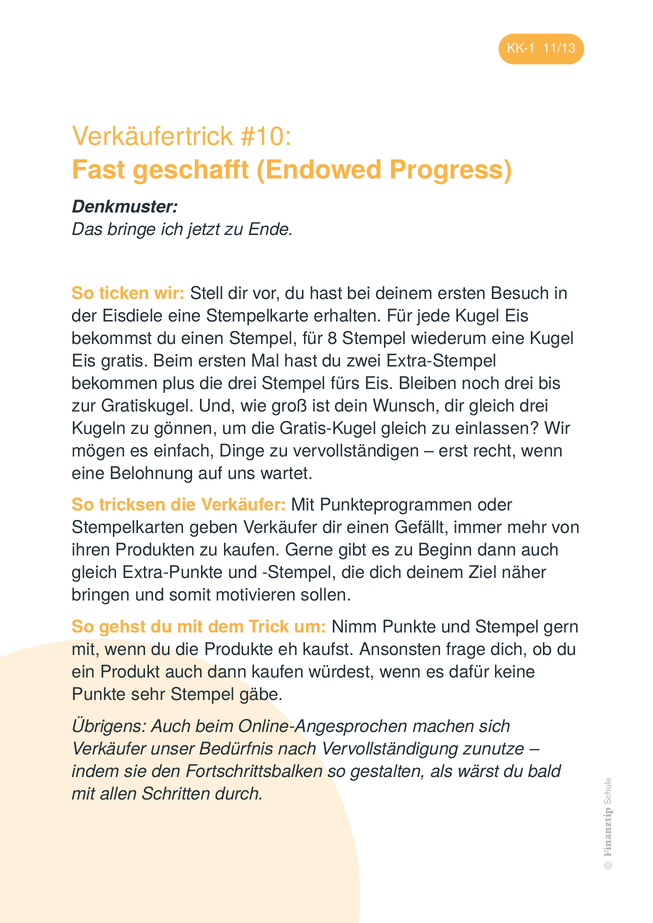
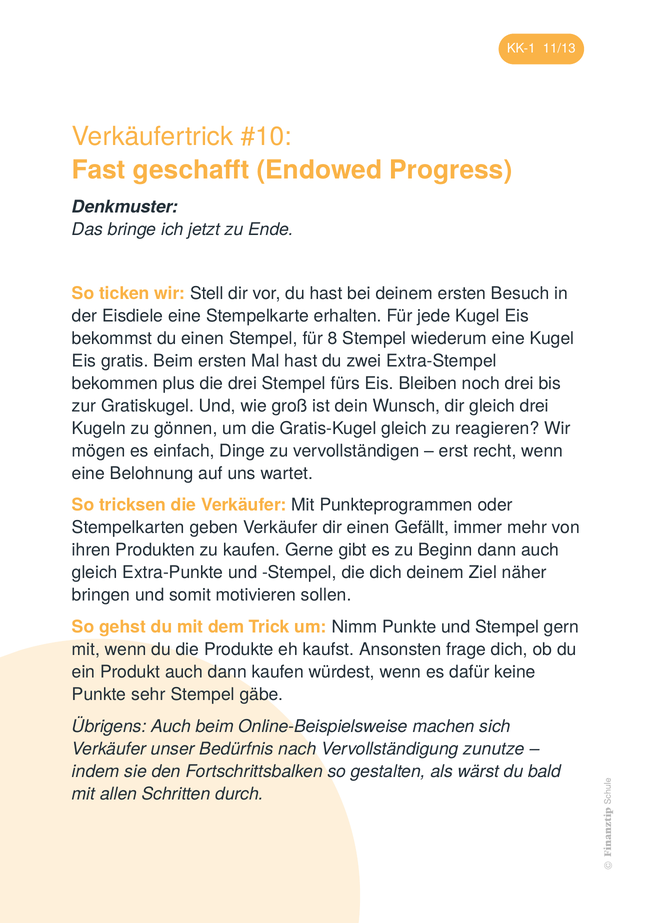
einlassen: einlassen -> reagieren
Online-Angesprochen: Online-Angesprochen -> Online-Beispielsweise
